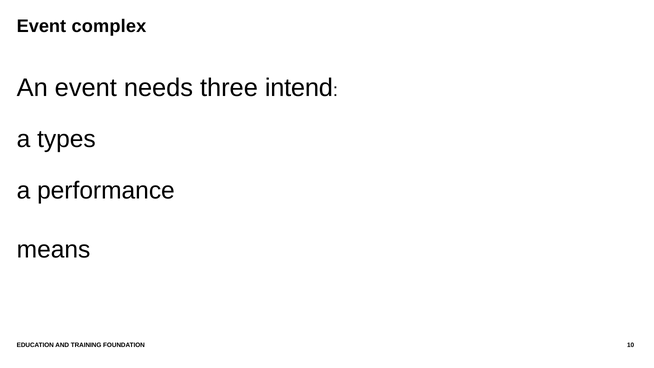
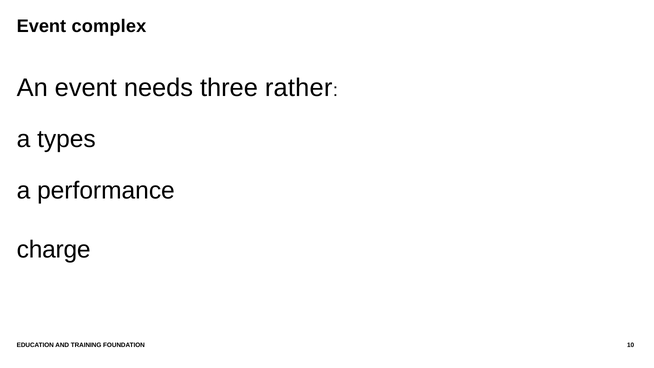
intend: intend -> rather
means: means -> charge
